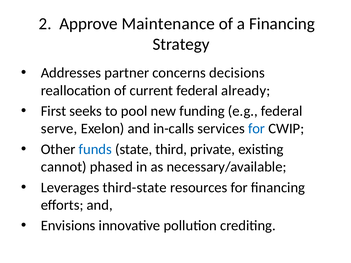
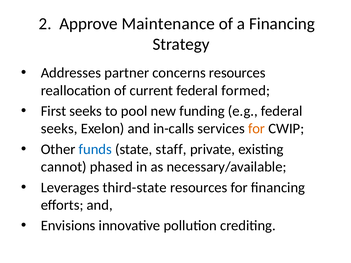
concerns decisions: decisions -> resources
already: already -> formed
serve at (59, 129): serve -> seeks
for at (257, 129) colour: blue -> orange
third: third -> staff
